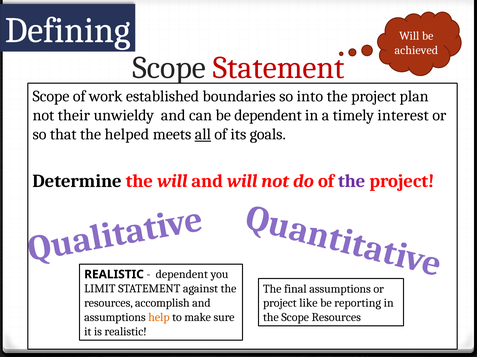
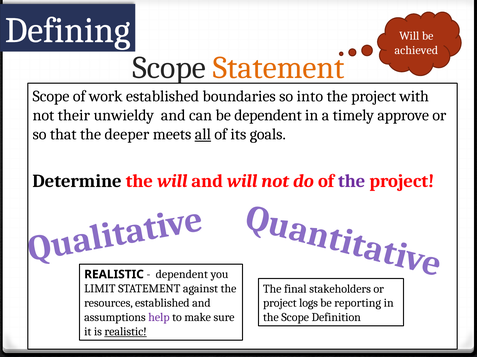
Statement at (279, 68) colour: red -> orange
plan: plan -> with
interest: interest -> approve
helped: helped -> deeper
final assumptions: assumptions -> stakeholders
resources accomplish: accomplish -> established
like: like -> logs
help colour: orange -> purple
Scope Resources: Resources -> Definition
realistic at (126, 332) underline: none -> present
